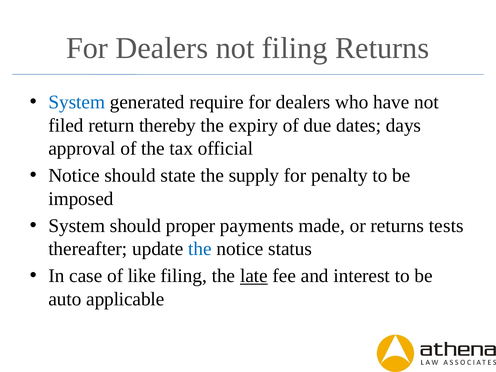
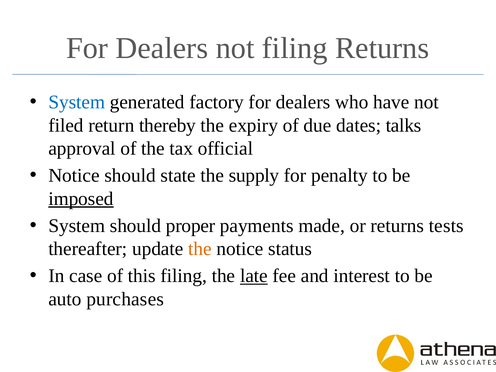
require: require -> factory
days: days -> talks
imposed underline: none -> present
the at (200, 249) colour: blue -> orange
like: like -> this
applicable: applicable -> purchases
